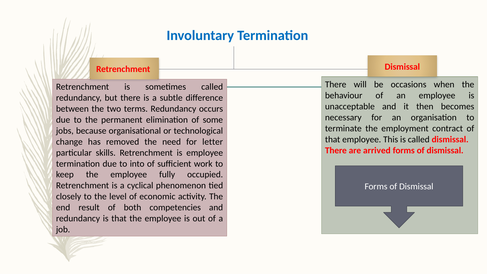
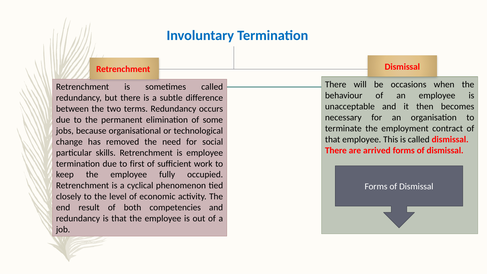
letter: letter -> social
into: into -> first
